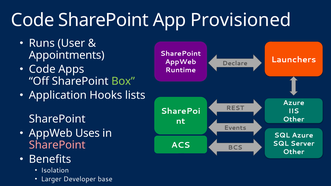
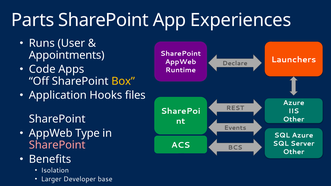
Code at (33, 20): Code -> Parts
Provisioned: Provisioned -> Experiences
Box colour: light green -> yellow
lists: lists -> files
Uses: Uses -> Type
